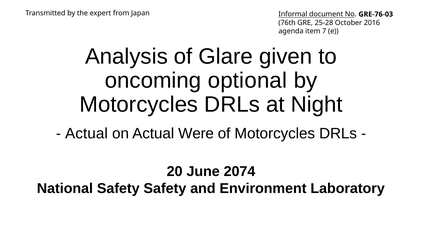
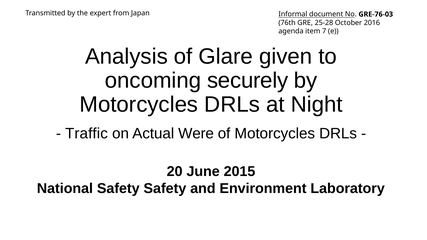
optional: optional -> securely
Actual at (86, 134): Actual -> Traffic
2074: 2074 -> 2015
